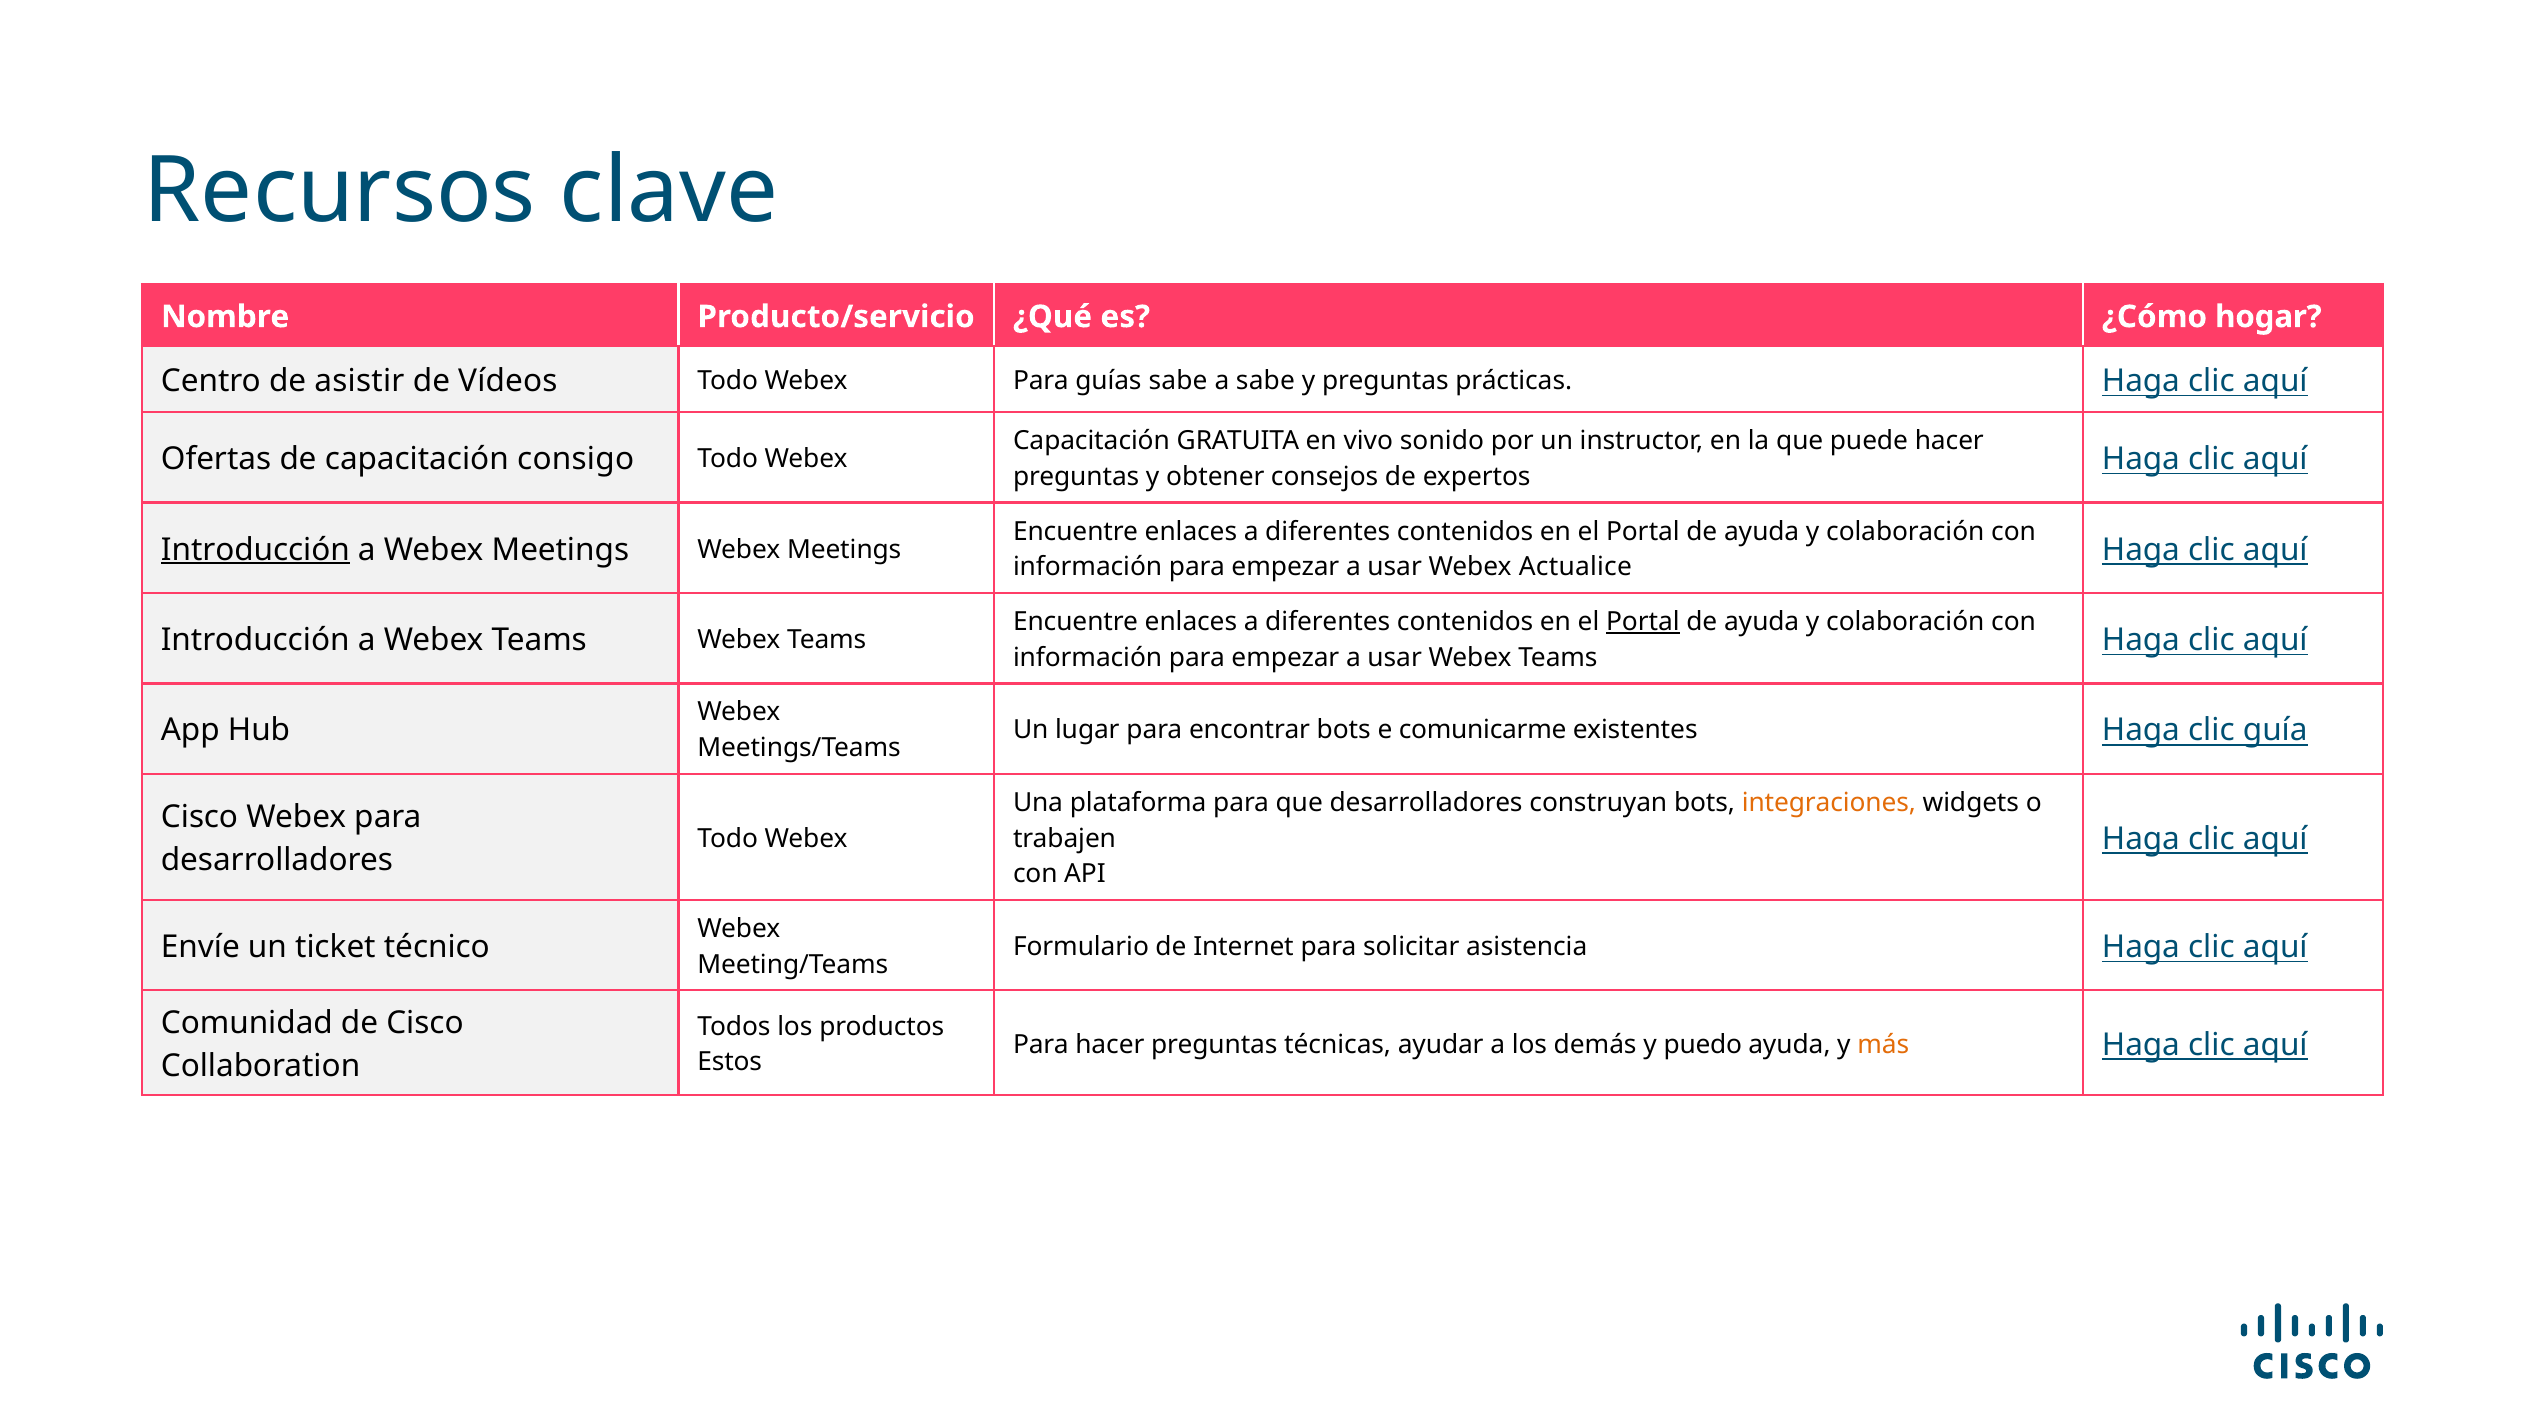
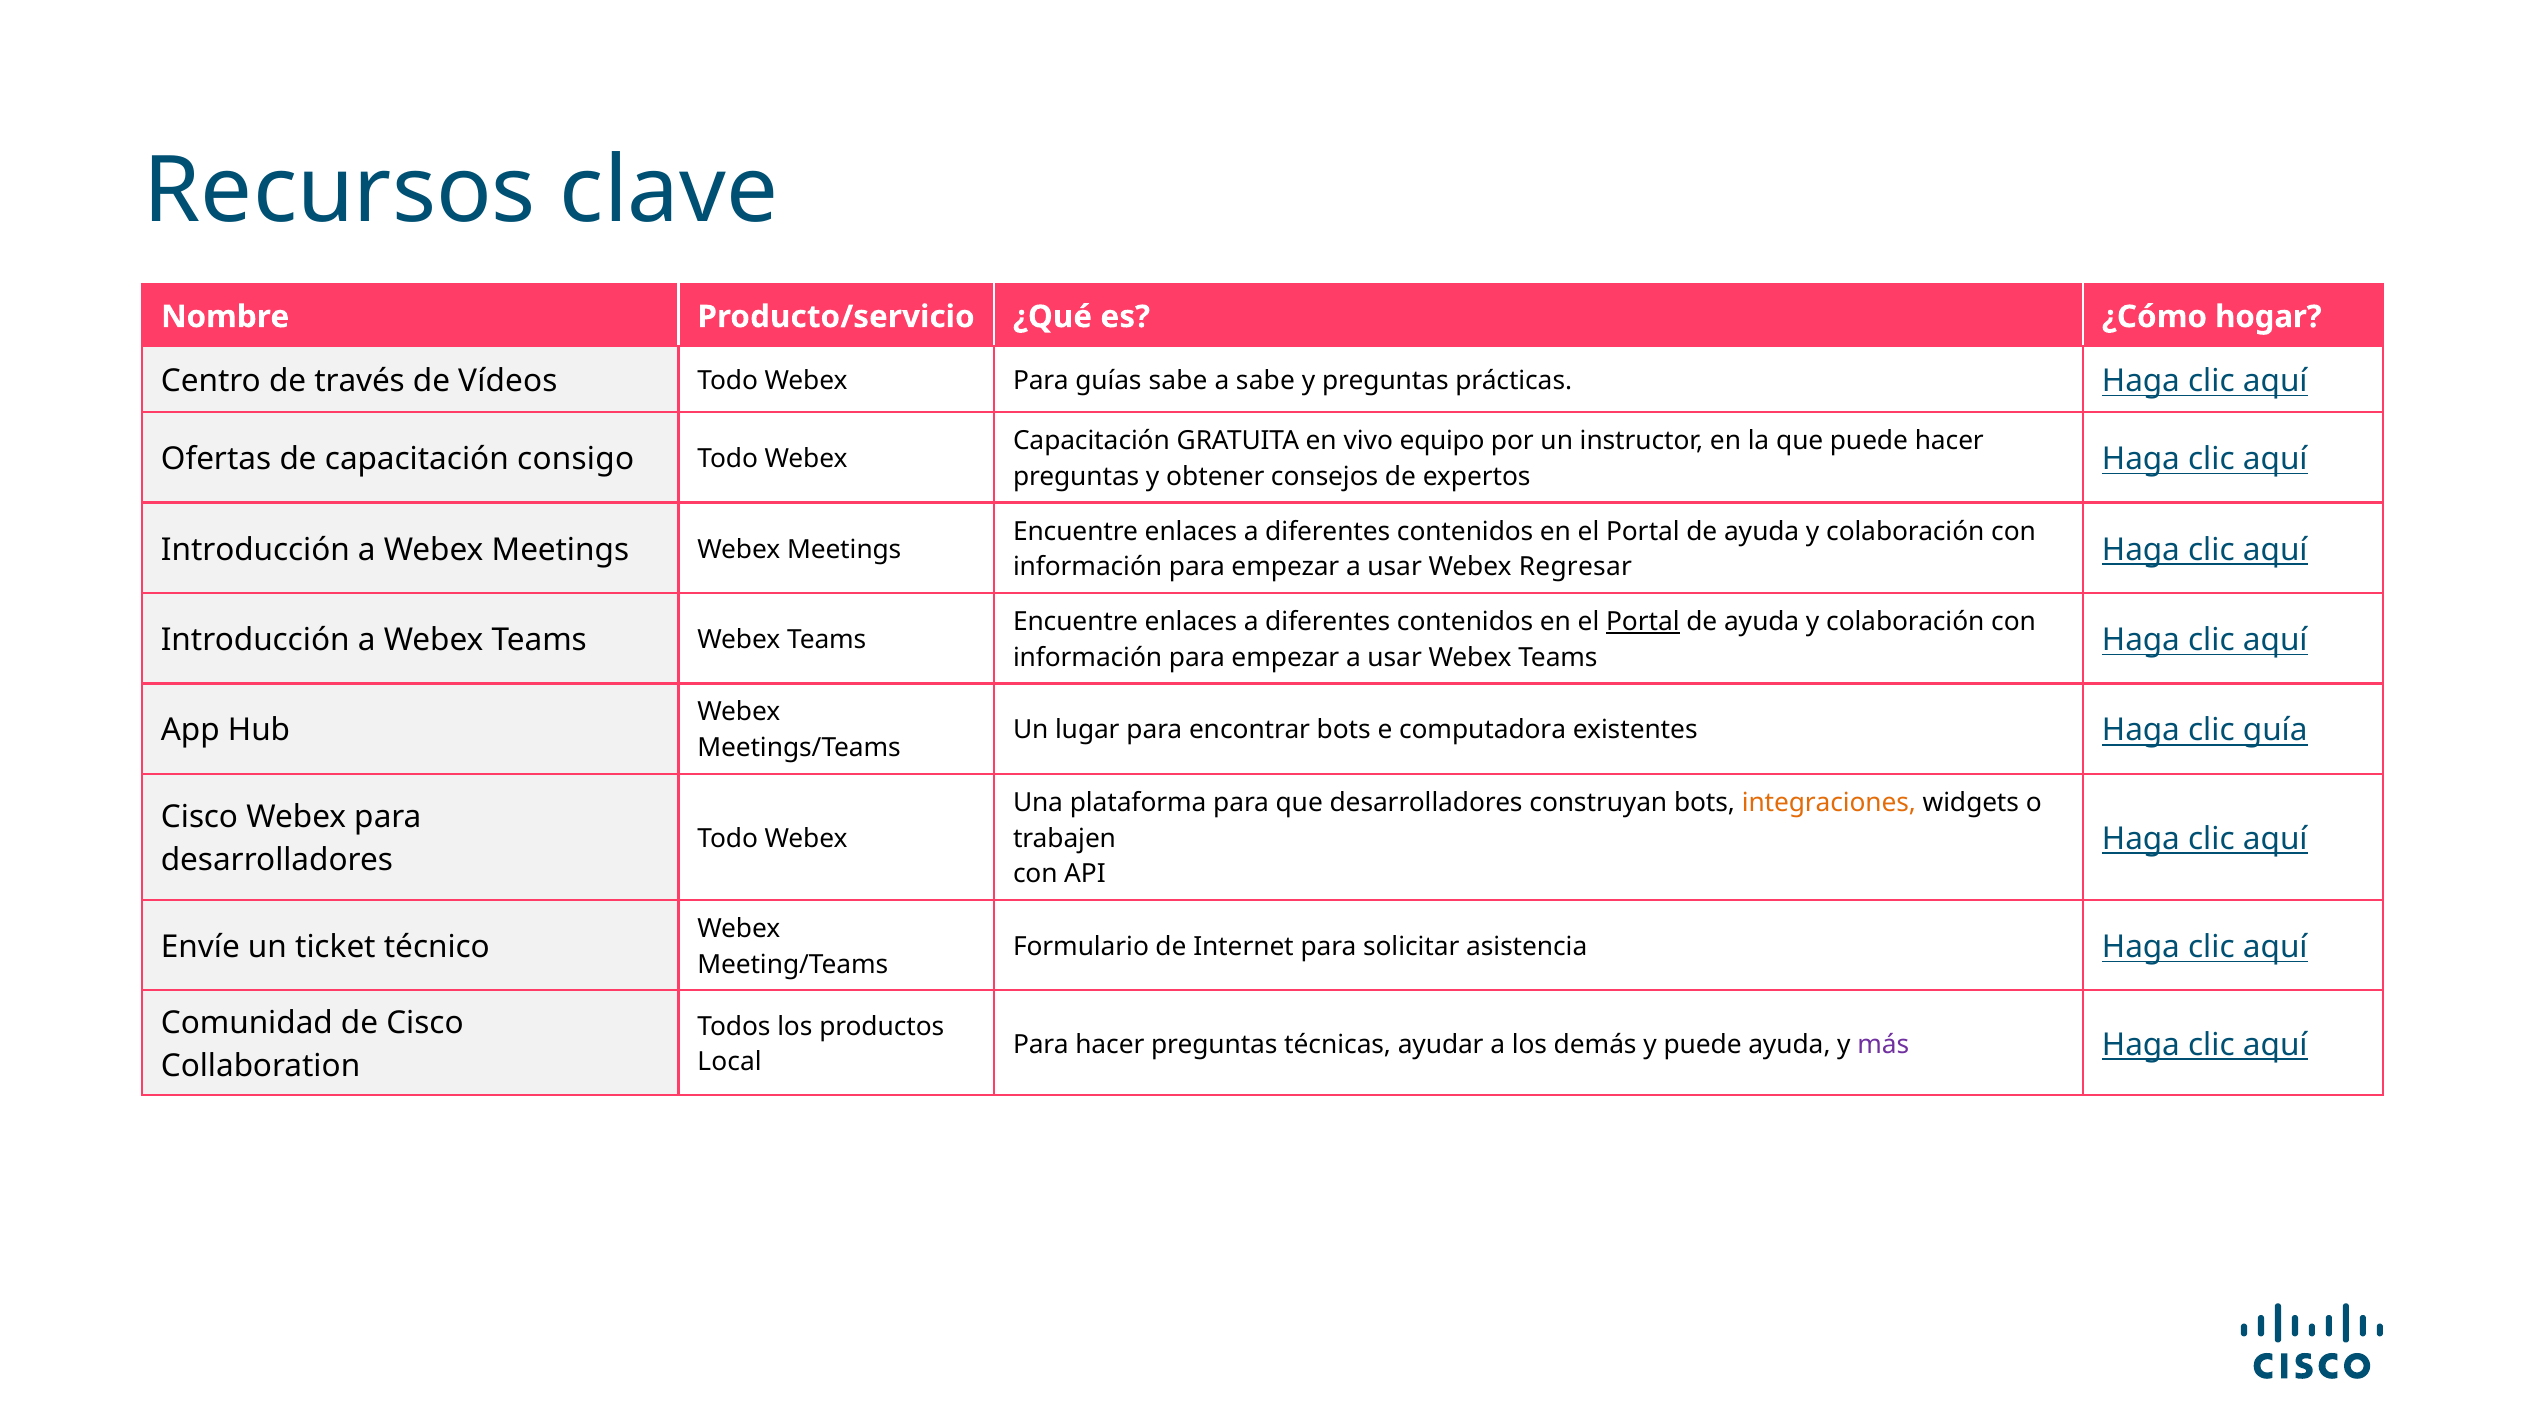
asistir: asistir -> través
sonido: sonido -> equipo
Introducción at (255, 550) underline: present -> none
Actualice: Actualice -> Regresar
comunicarme: comunicarme -> computadora
y puedo: puedo -> puede
más colour: orange -> purple
Estos: Estos -> Local
